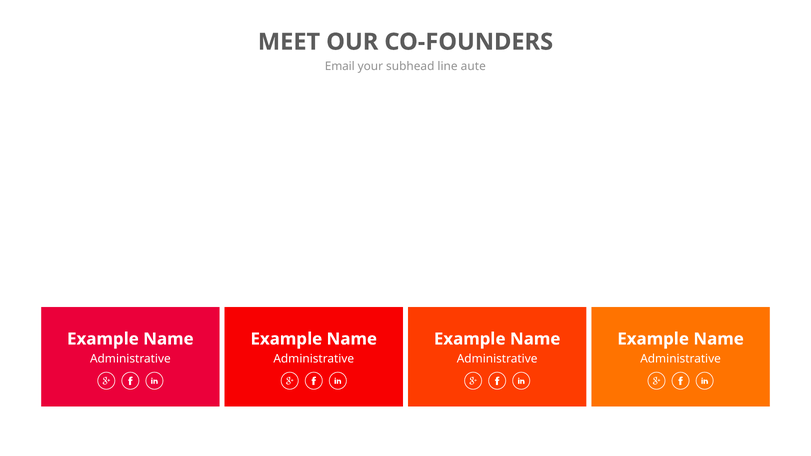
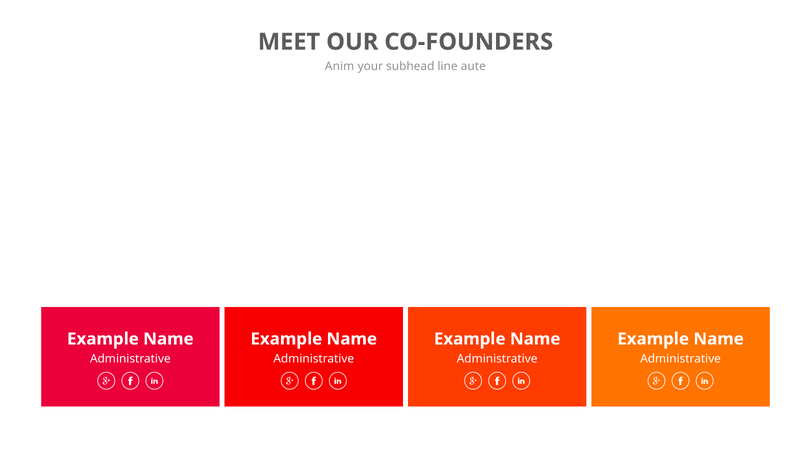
Email: Email -> Anim
